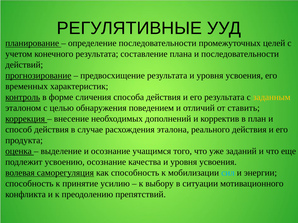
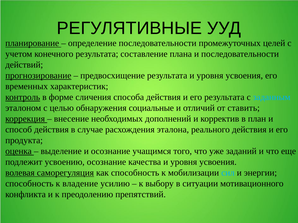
заданным colour: yellow -> light blue
поведением: поведением -> социальные
принятие: принятие -> владение
